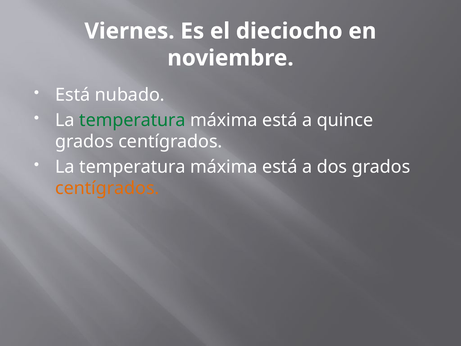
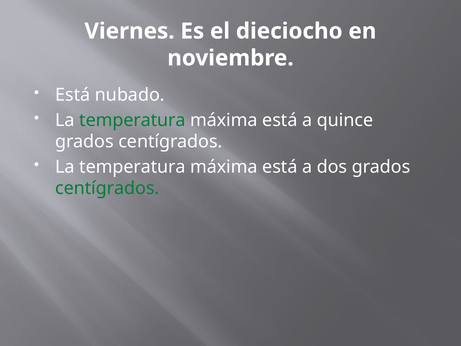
centígrados at (107, 188) colour: orange -> green
